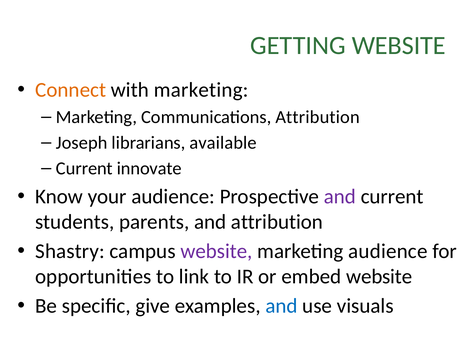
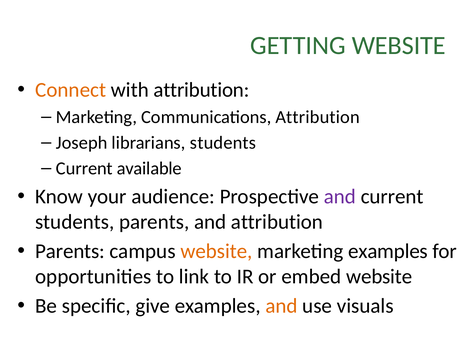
with marketing: marketing -> attribution
librarians available: available -> students
innovate: innovate -> available
Shastry at (70, 252): Shastry -> Parents
website at (216, 252) colour: purple -> orange
marketing audience: audience -> examples
and at (281, 306) colour: blue -> orange
